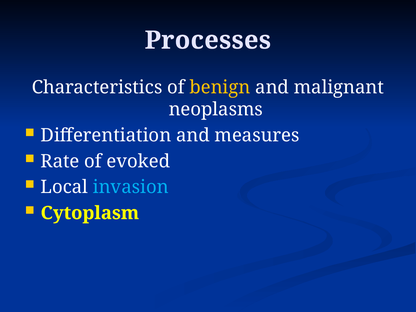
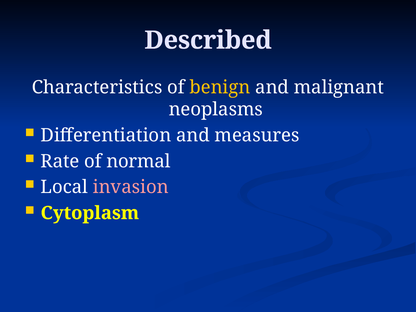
Processes: Processes -> Described
evoked: evoked -> normal
invasion colour: light blue -> pink
